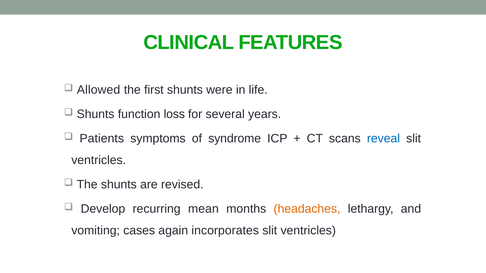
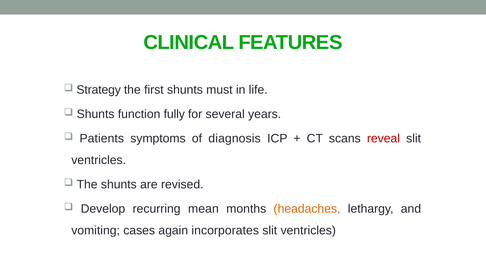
Allowed: Allowed -> Strategy
were: were -> must
loss: loss -> fully
syndrome: syndrome -> diagnosis
reveal colour: blue -> red
